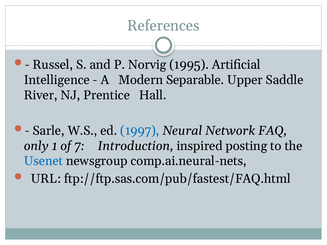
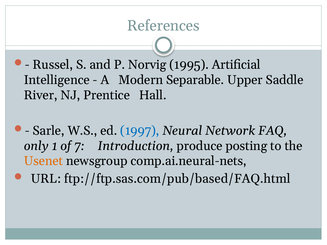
inspired: inspired -> produce
Usenet colour: blue -> orange
ftp://ftp.sas.com/pub/fastest/FAQ.html: ftp://ftp.sas.com/pub/fastest/FAQ.html -> ftp://ftp.sas.com/pub/based/FAQ.html
